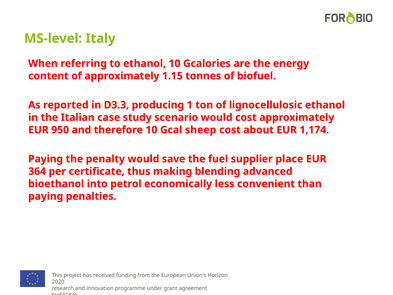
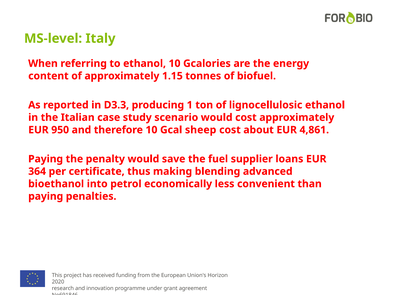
1,174: 1,174 -> 4,861
place: place -> loans
